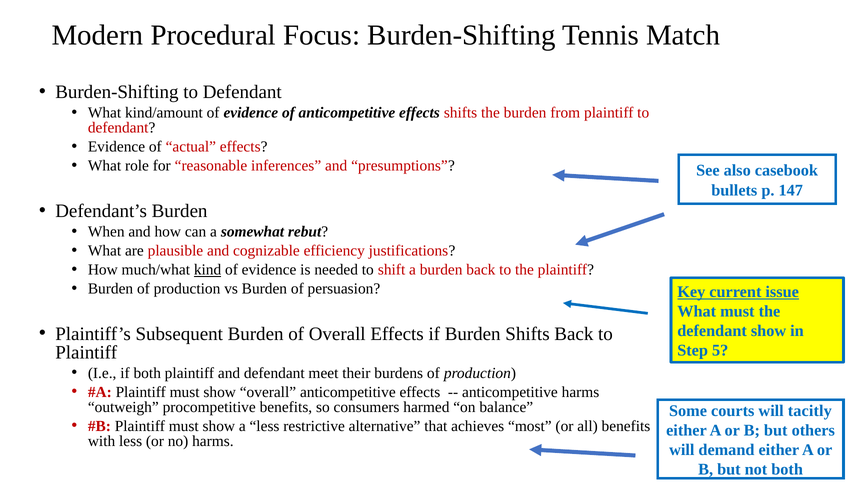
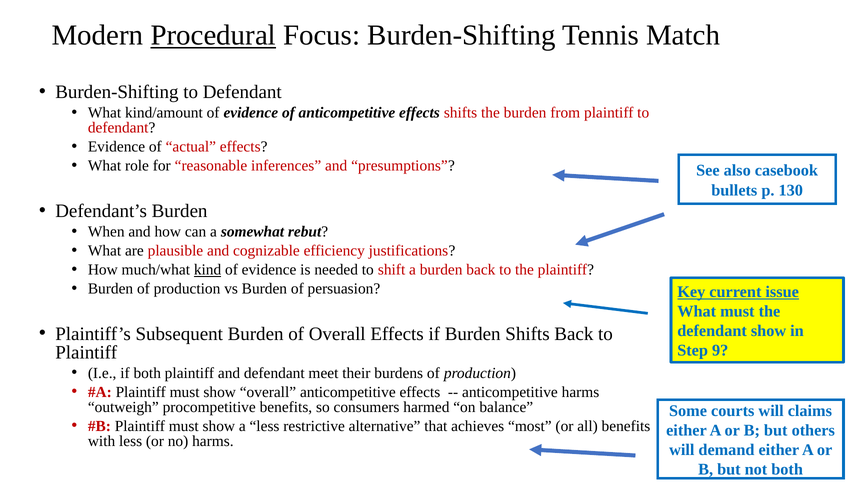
Procedural underline: none -> present
147: 147 -> 130
5: 5 -> 9
tacitly: tacitly -> claims
